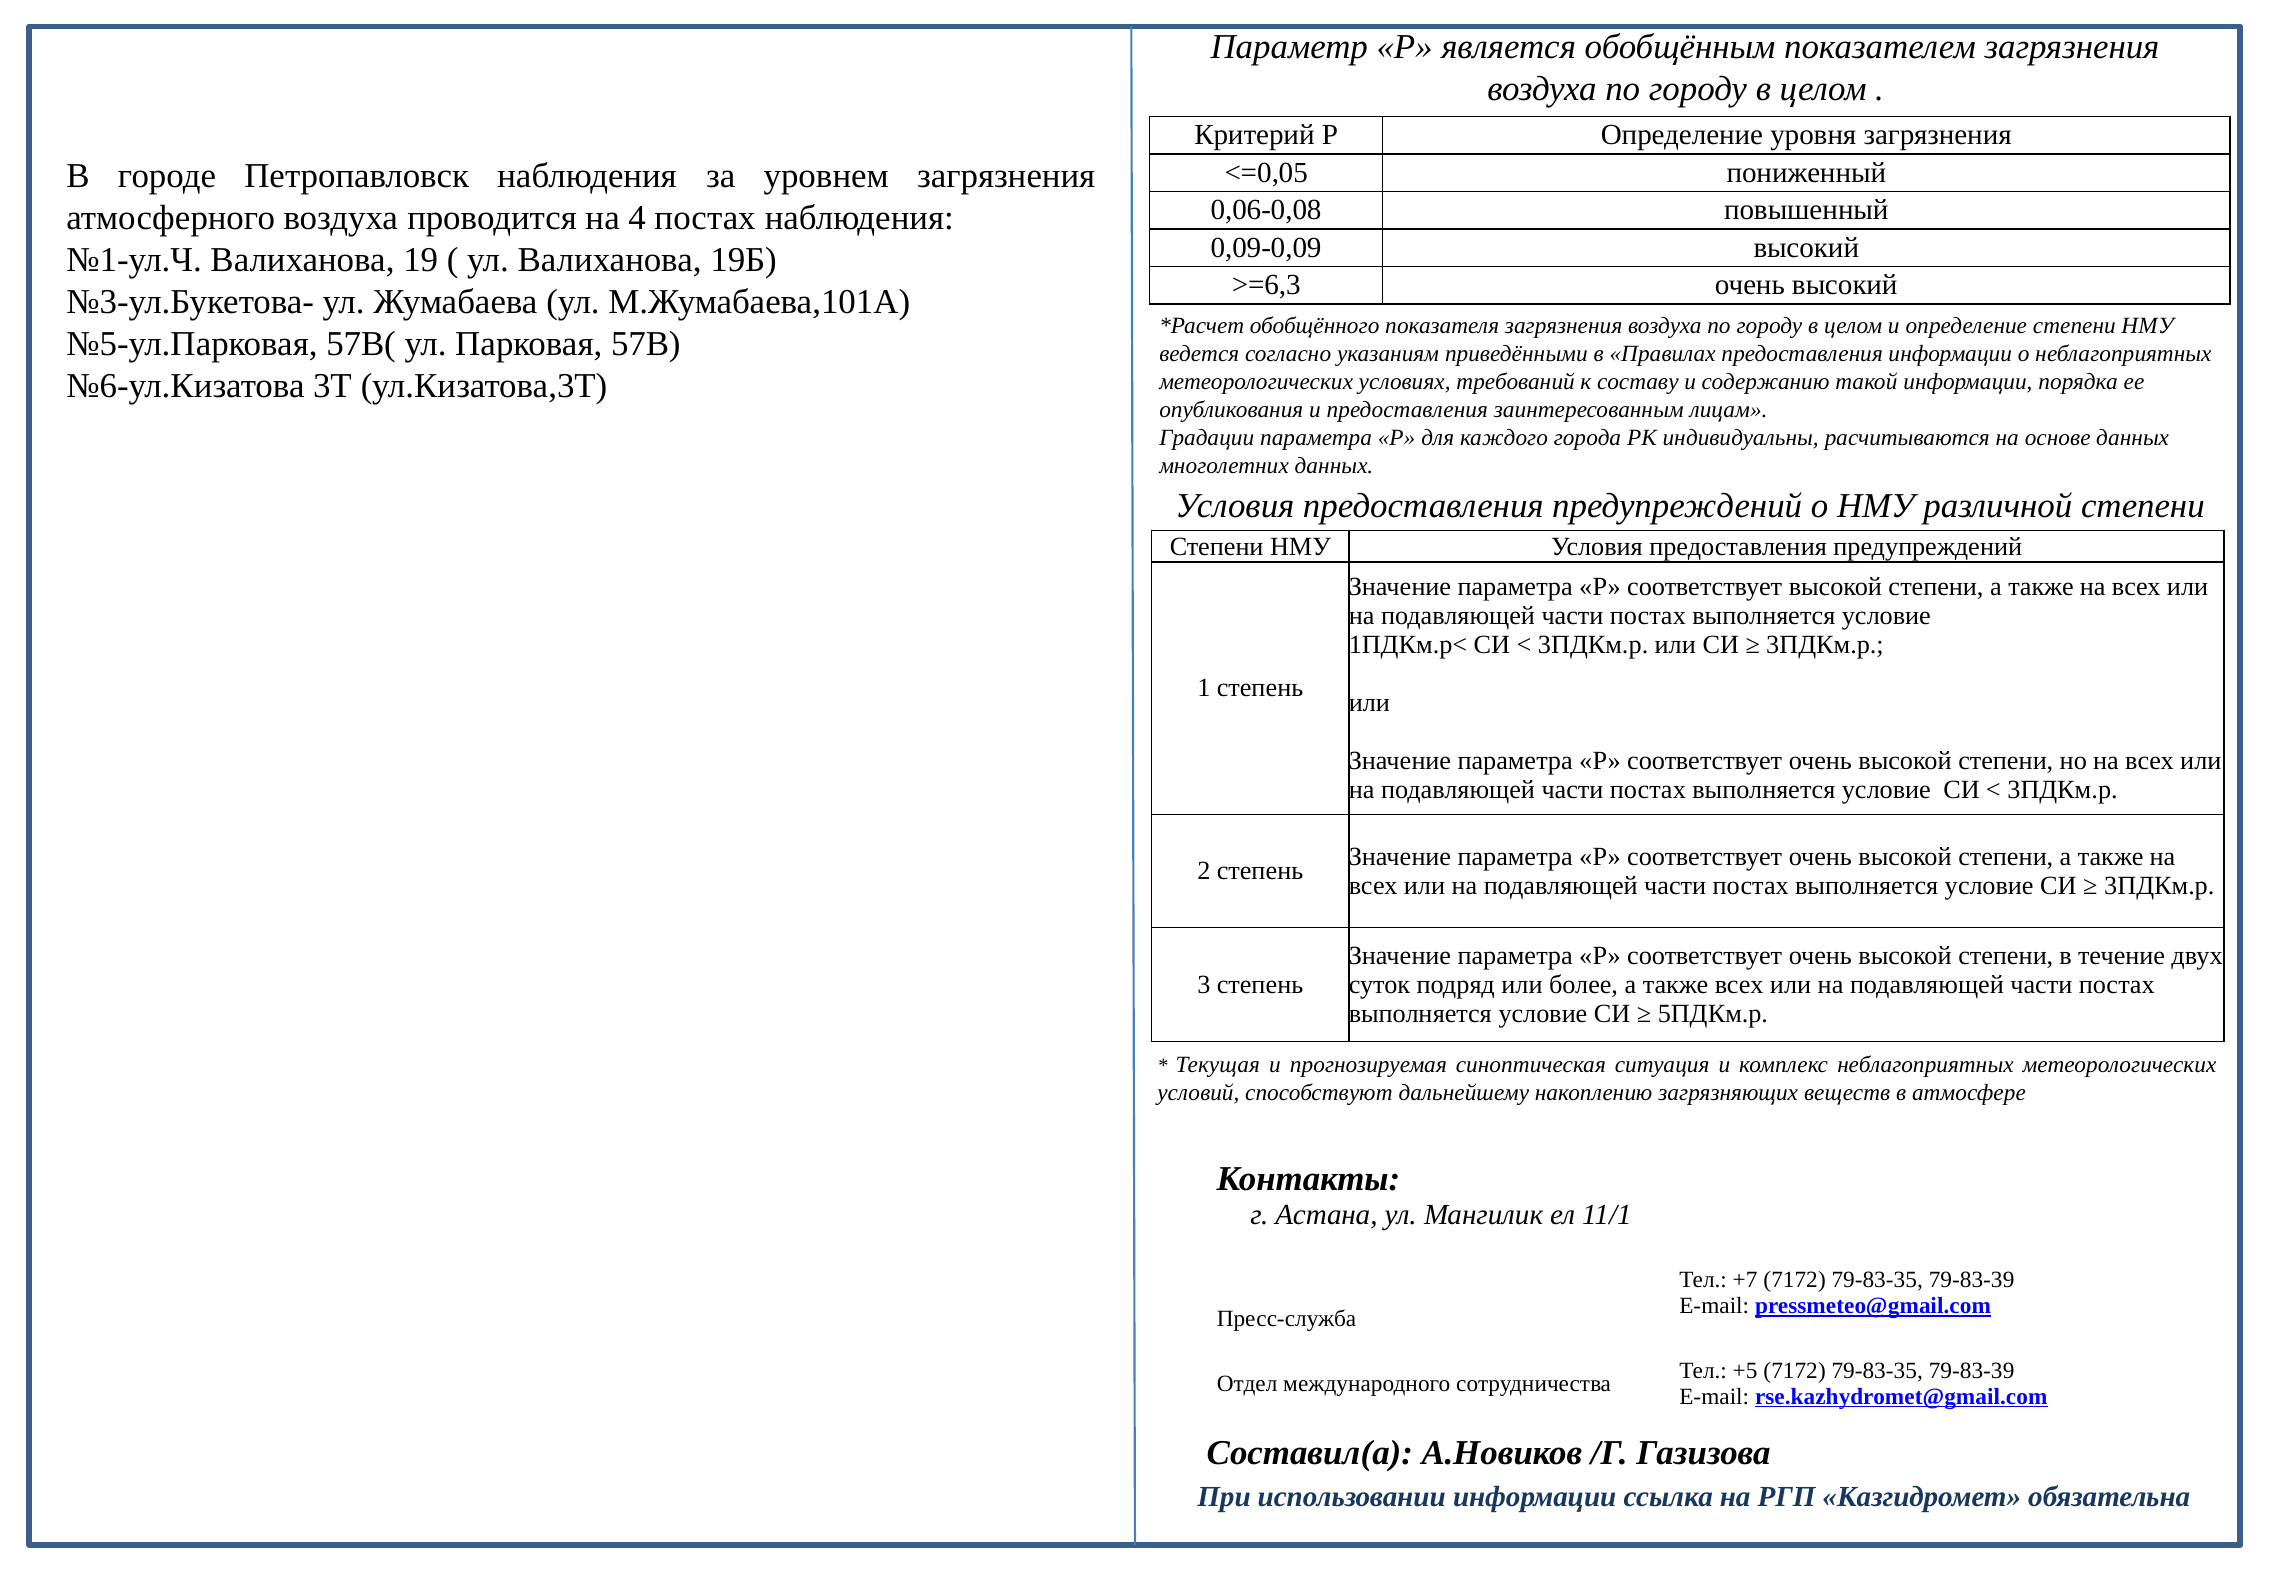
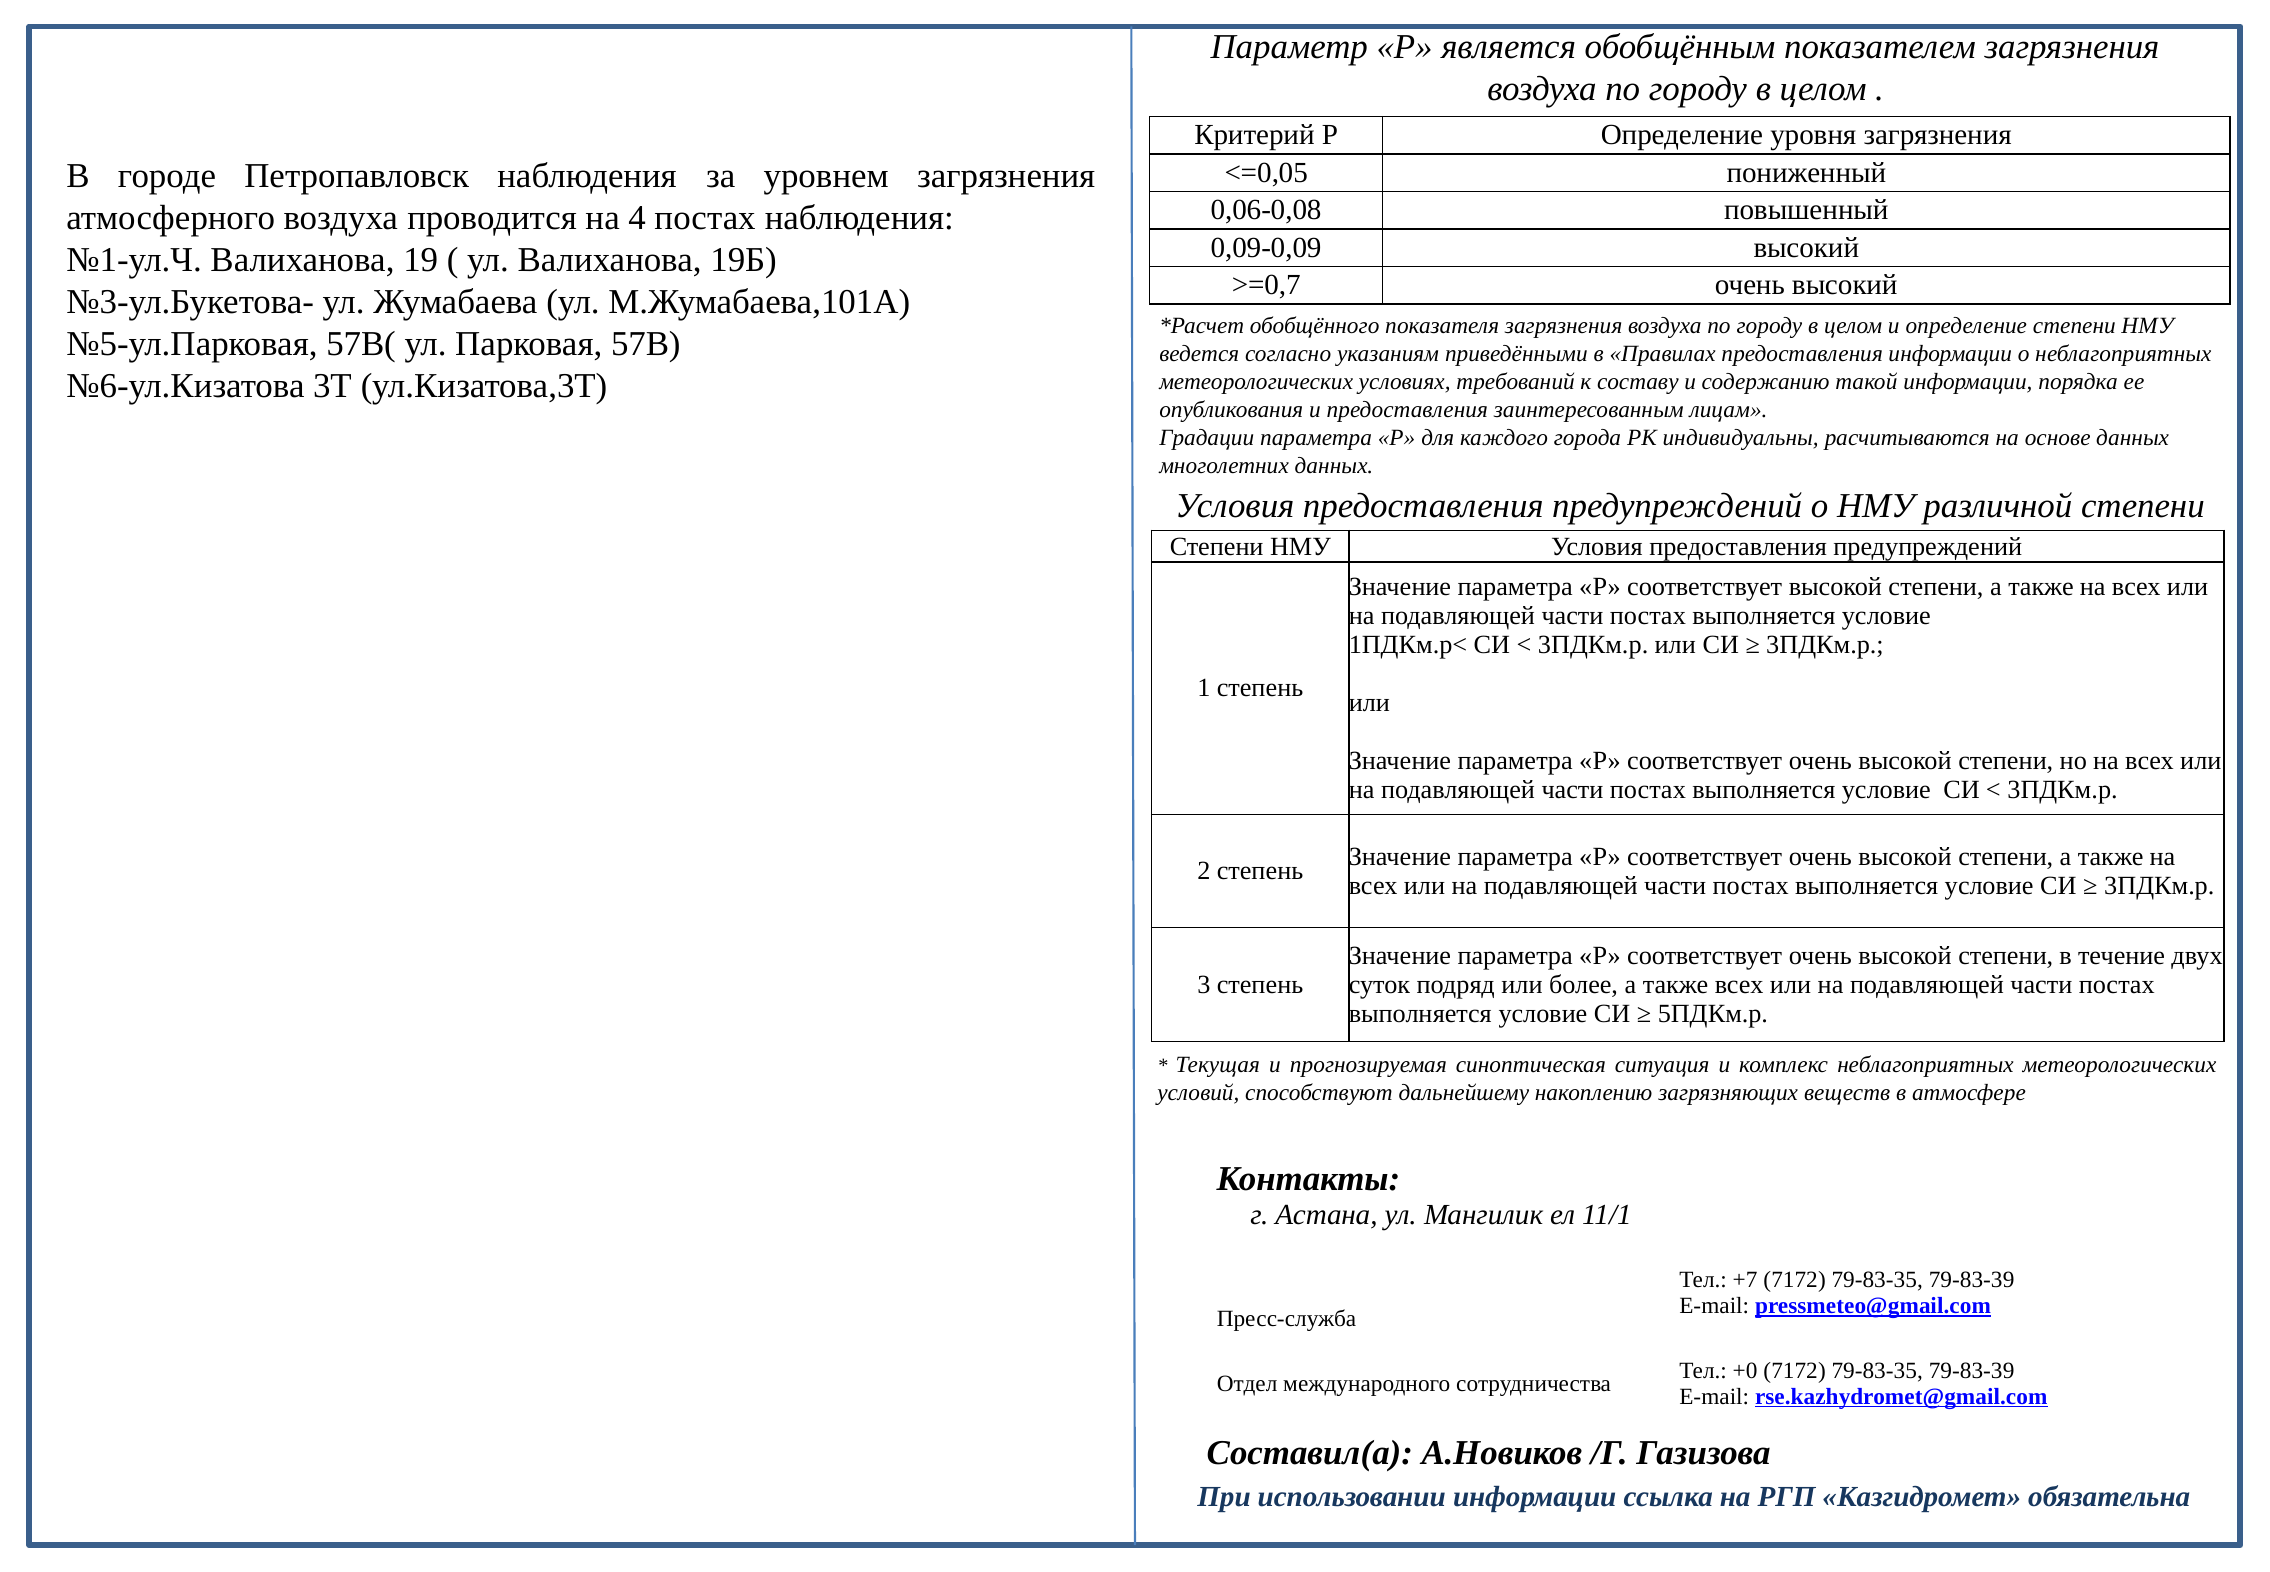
>=6,3: >=6,3 -> >=0,7
+5: +5 -> +0
